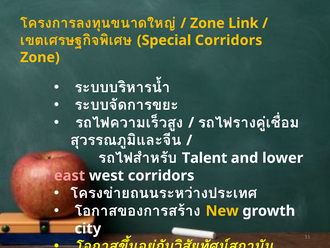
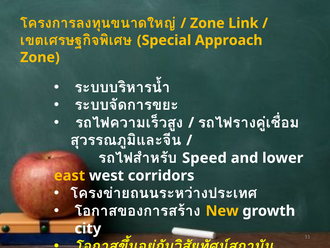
Special Corridors: Corridors -> Approach
Talent: Talent -> Speed
east colour: pink -> yellow
